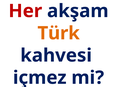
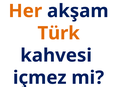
Her colour: red -> orange
